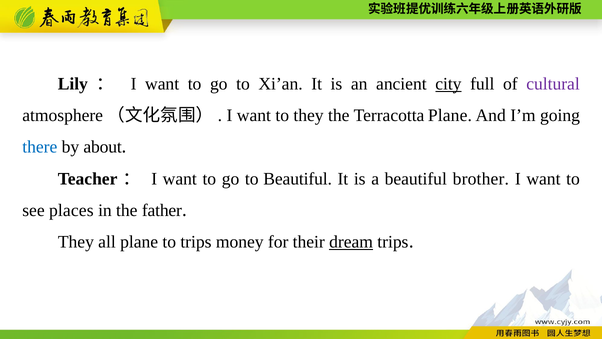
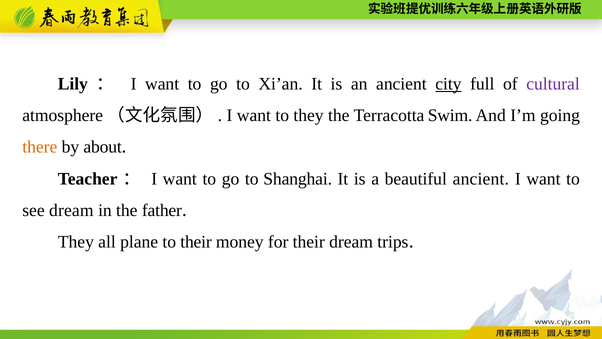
Terracotta Plane: Plane -> Swim
there colour: blue -> orange
to Beautiful: Beautiful -> Shanghai
beautiful brother: brother -> ancient
see places: places -> dream
to trips: trips -> their
dream at (351, 242) underline: present -> none
